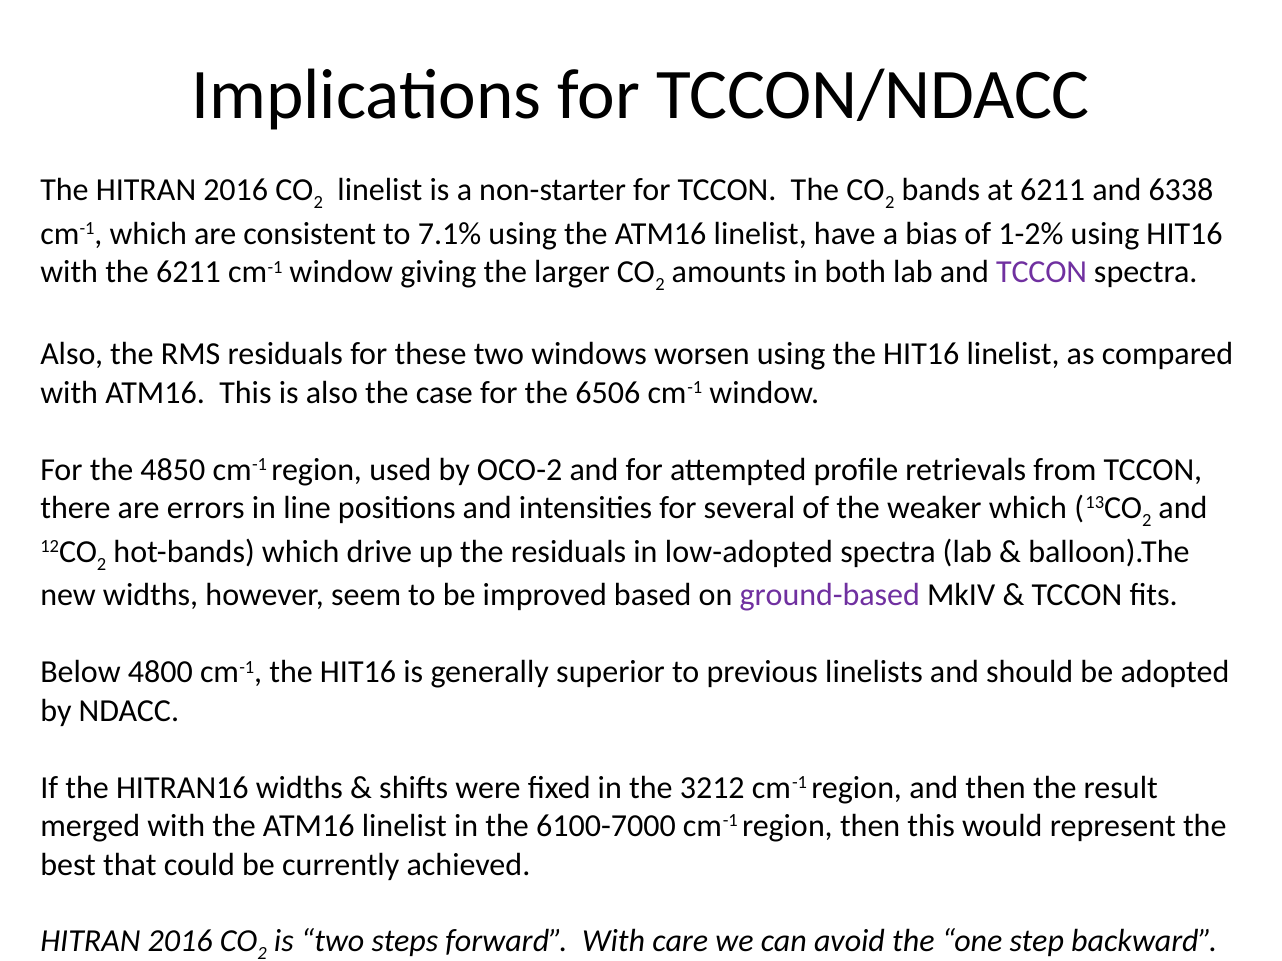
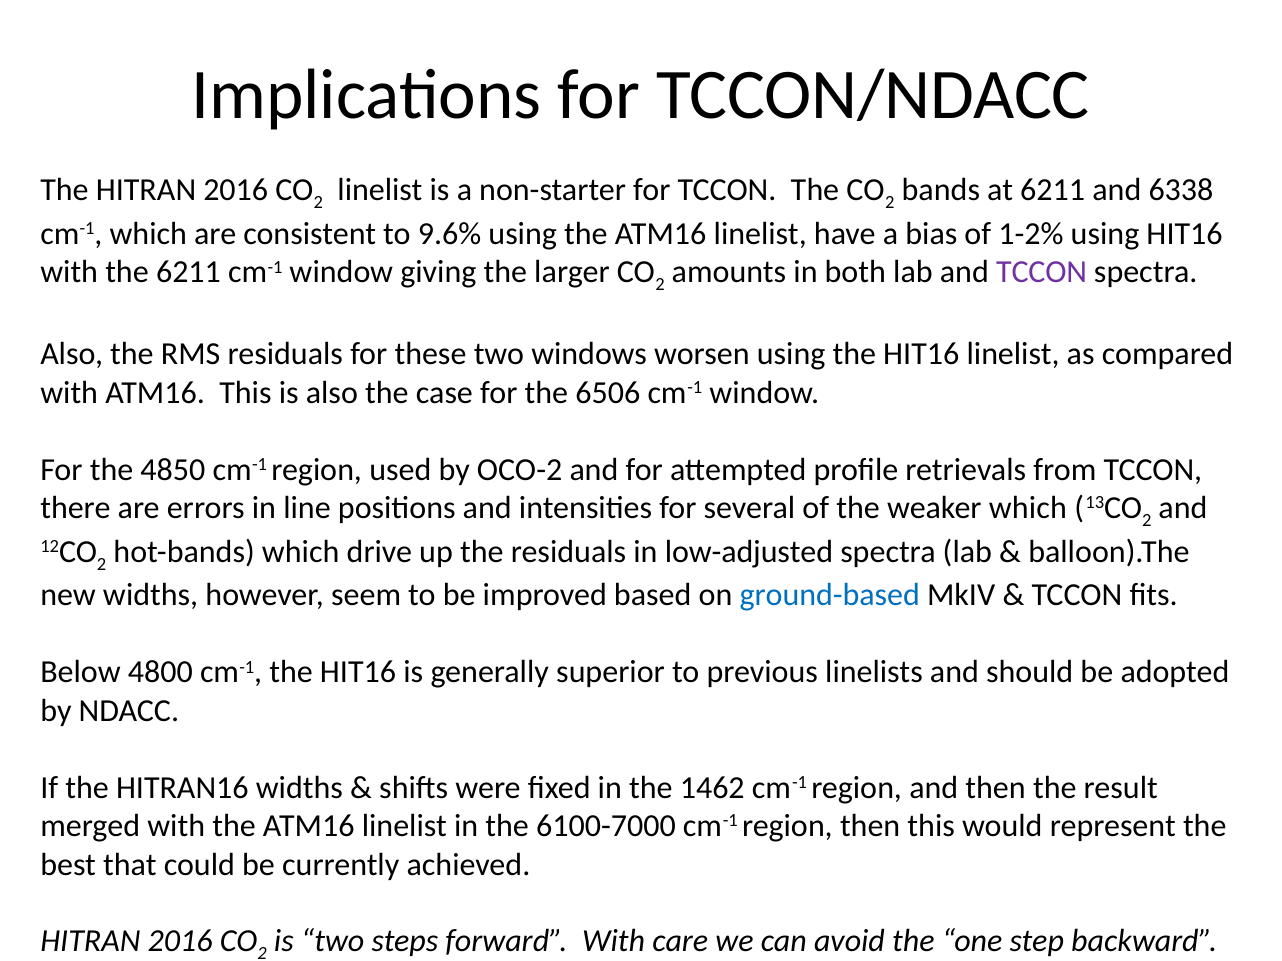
7.1%: 7.1% -> 9.6%
low-adopted: low-adopted -> low-adjusted
ground-based colour: purple -> blue
3212: 3212 -> 1462
